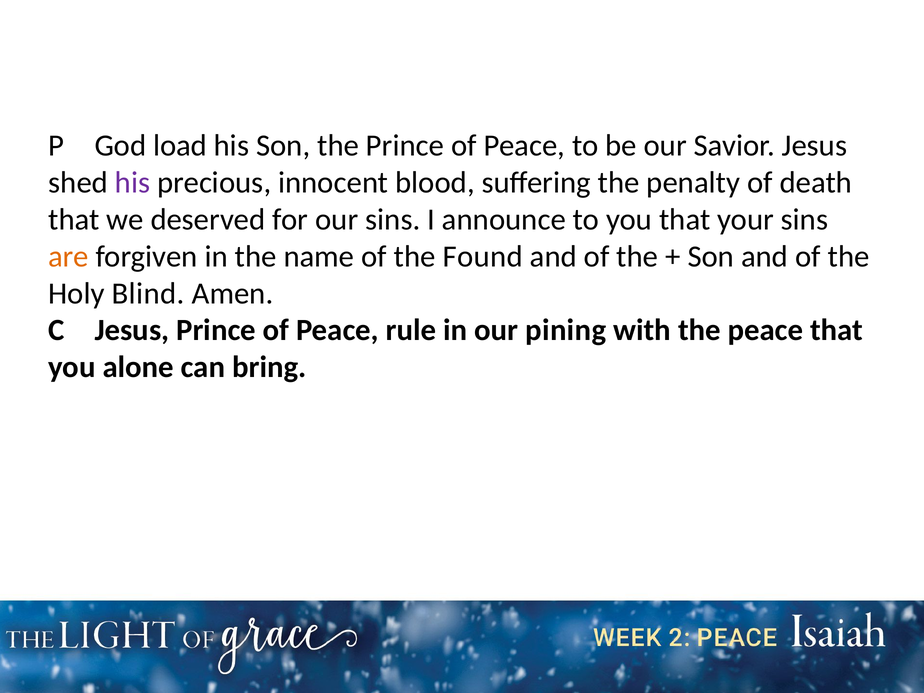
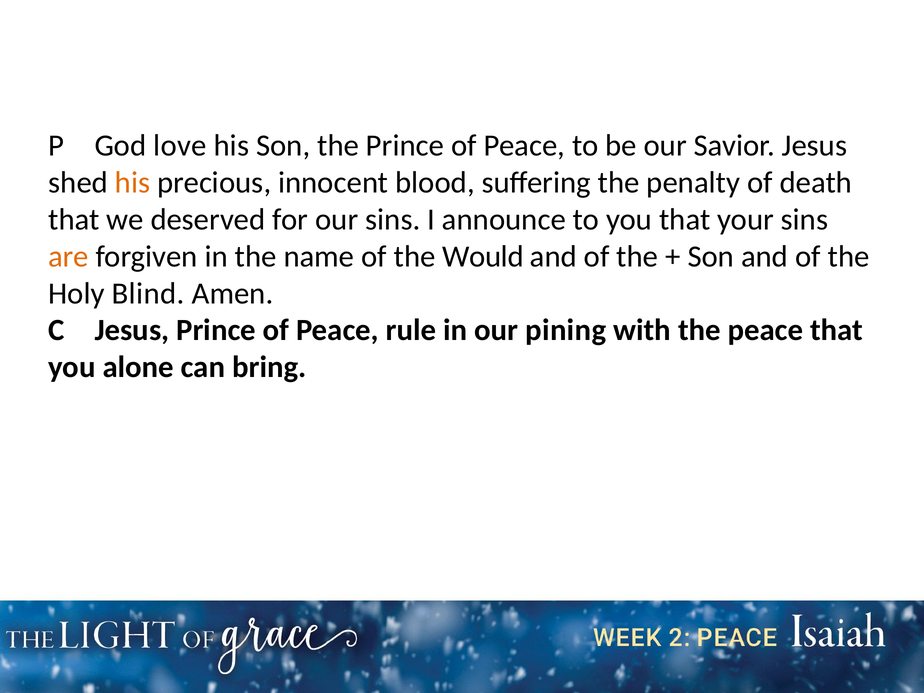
load: load -> love
his at (133, 182) colour: purple -> orange
Found: Found -> Would
